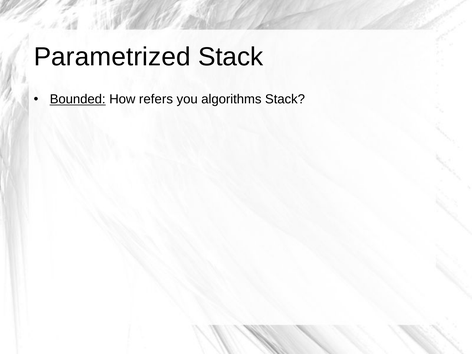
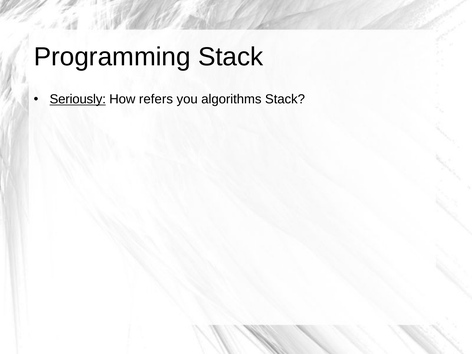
Parametrized: Parametrized -> Programming
Bounded: Bounded -> Seriously
